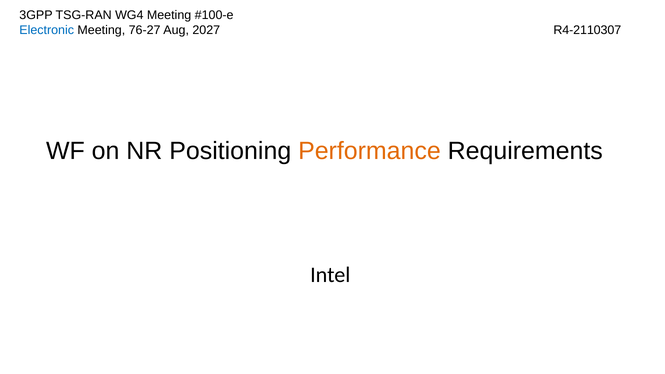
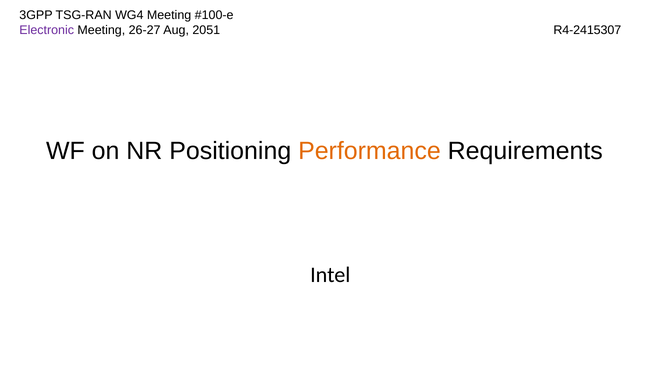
R4-2110307: R4-2110307 -> R4-2415307
Electronic colour: blue -> purple
76-27: 76-27 -> 26-27
2027: 2027 -> 2051
